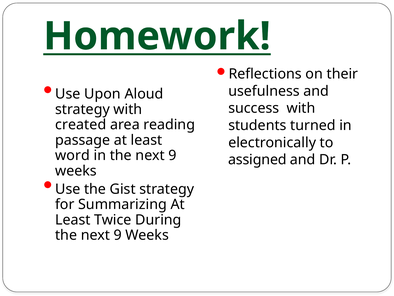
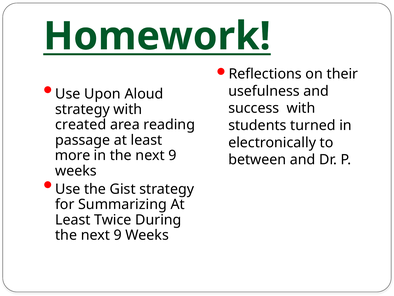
word: word -> more
assigned: assigned -> between
